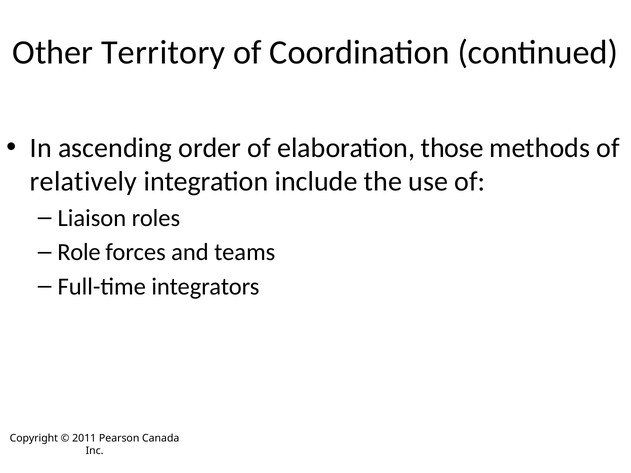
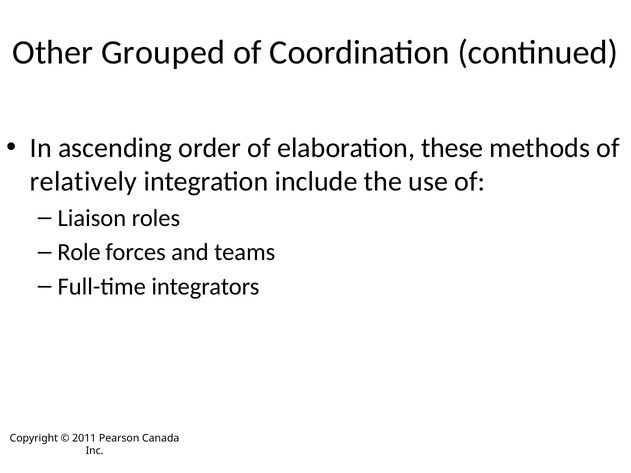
Territory: Territory -> Grouped
those: those -> these
